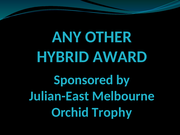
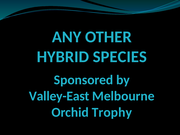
AWARD: AWARD -> SPECIES
Julian-East: Julian-East -> Valley-East
